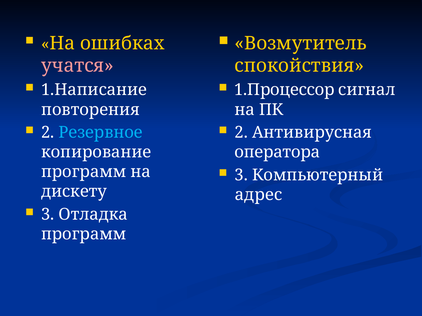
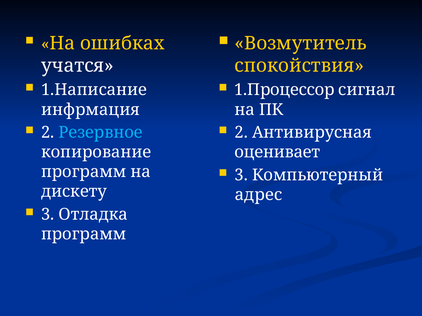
учатся colour: pink -> white
повторения: повторения -> инфрмация
оператора: оператора -> оценивает
